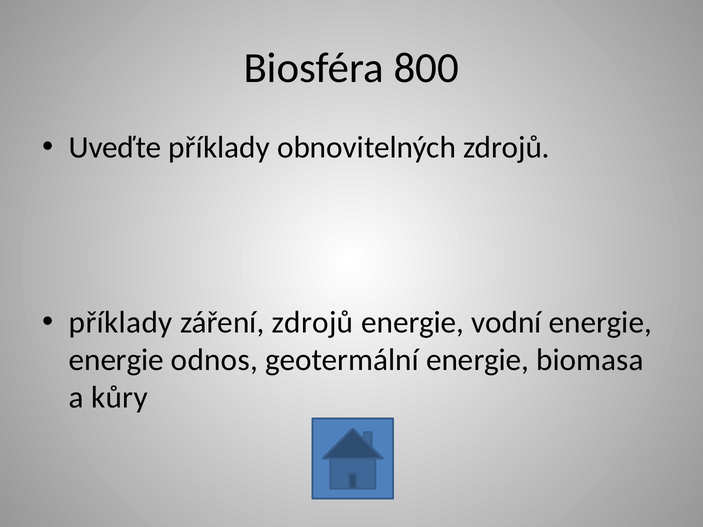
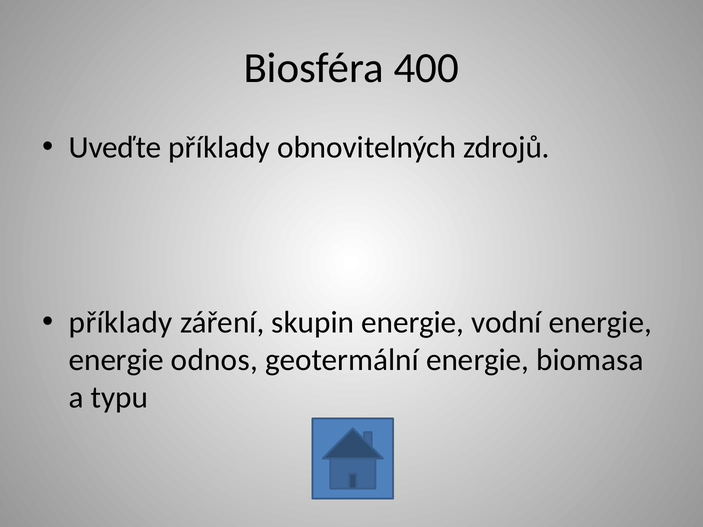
800: 800 -> 400
záření zdrojů: zdrojů -> skupin
kůry: kůry -> typu
